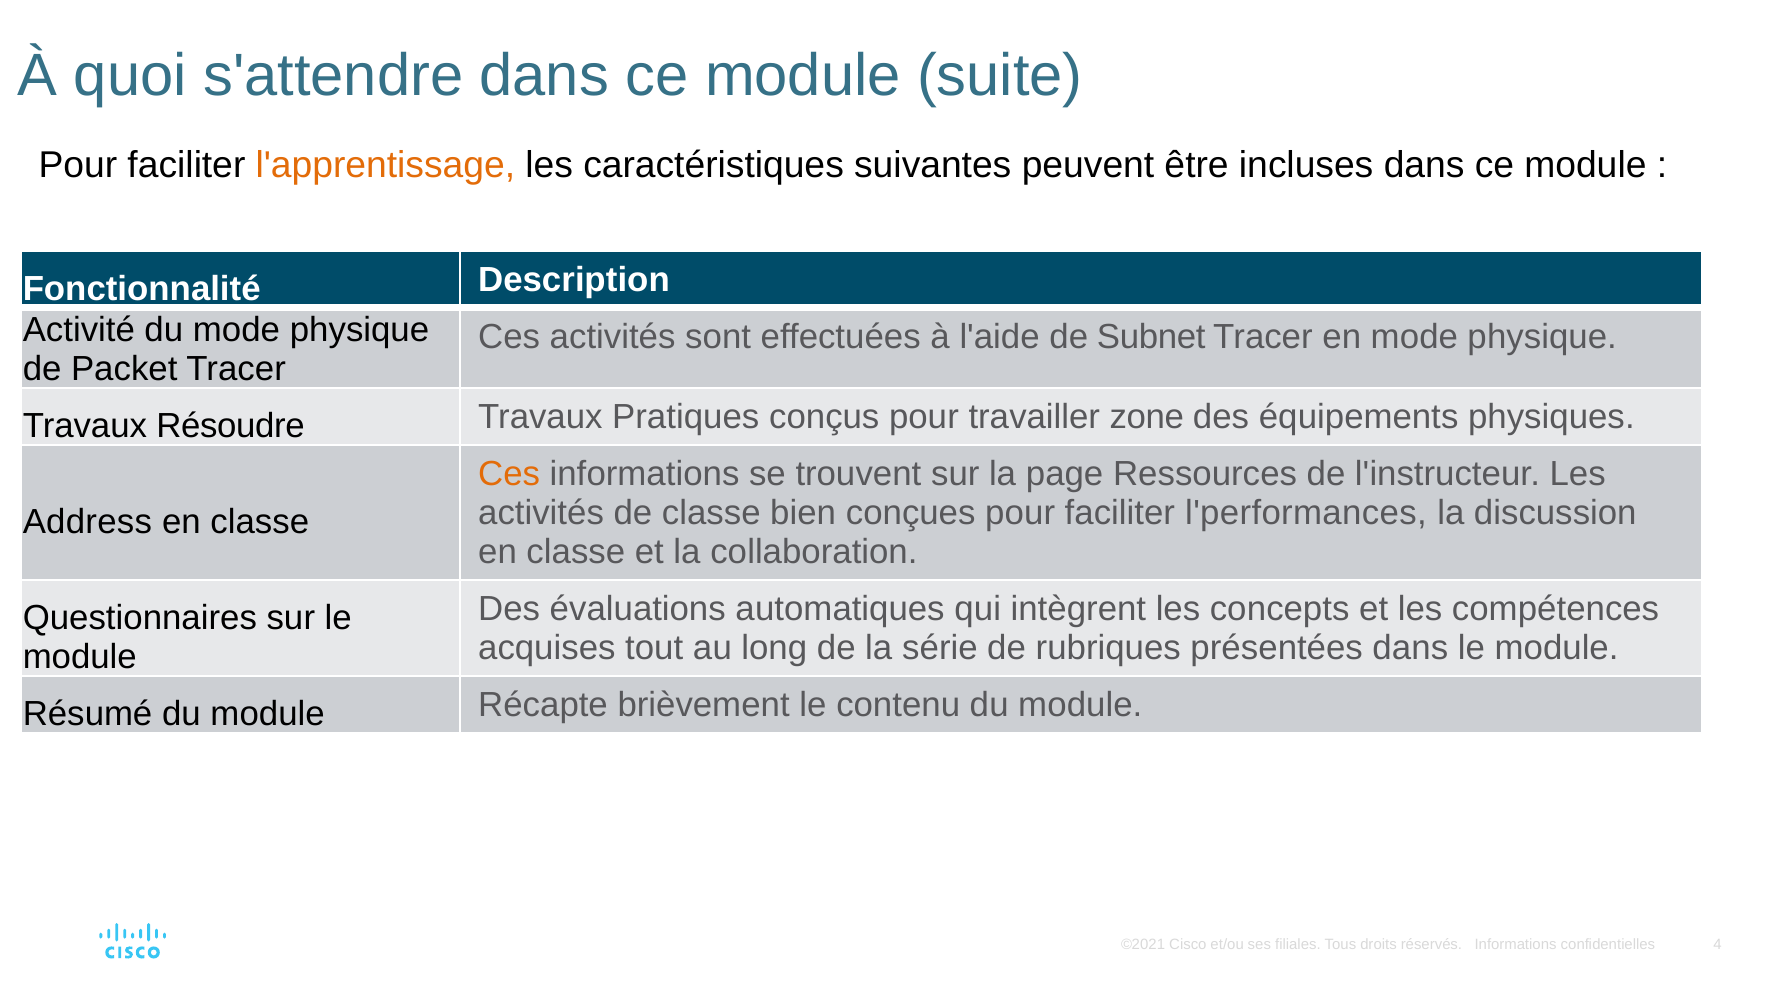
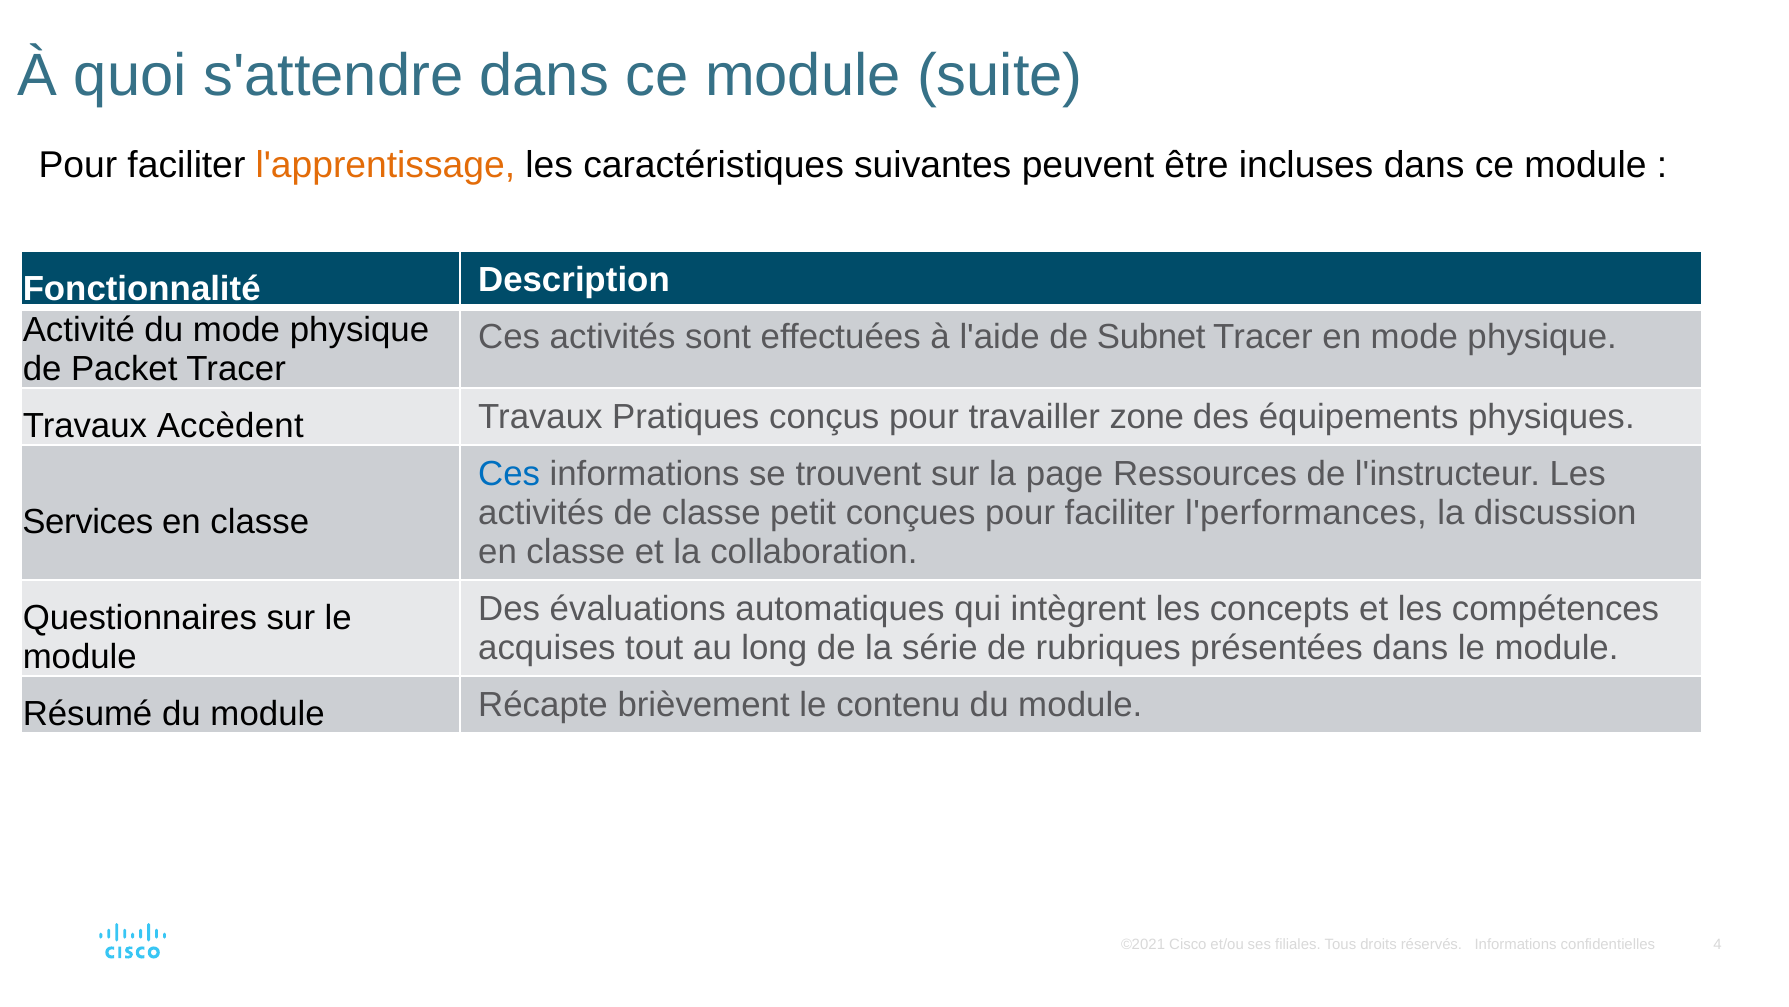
Résoudre: Résoudre -> Accèdent
Ces at (509, 474) colour: orange -> blue
bien: bien -> petit
Address: Address -> Services
